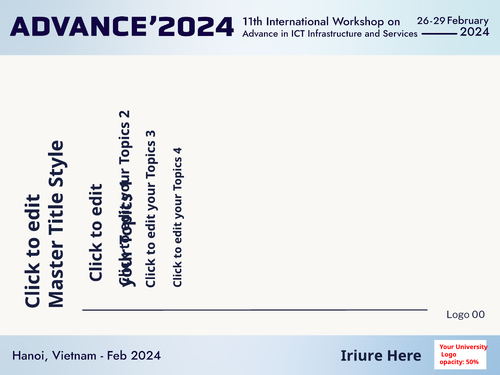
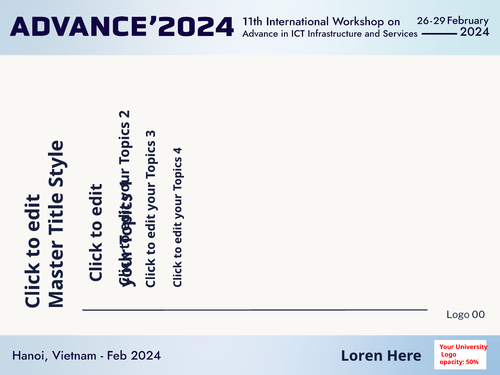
Iriure: Iriure -> Loren
